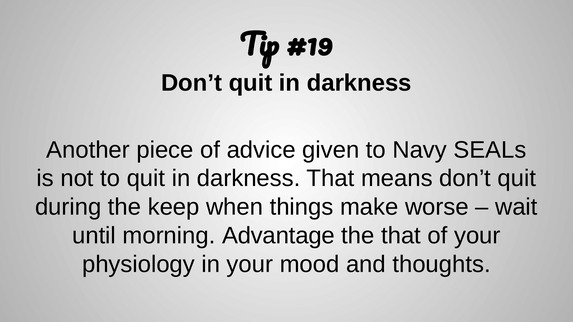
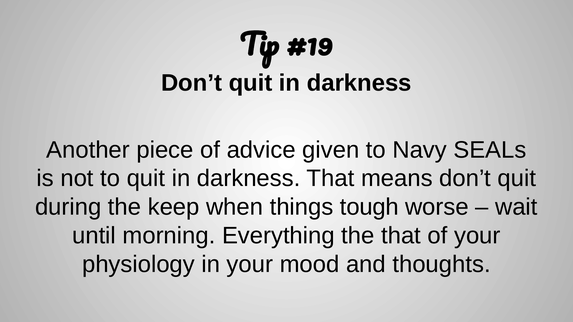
make: make -> tough
Advantage: Advantage -> Everything
